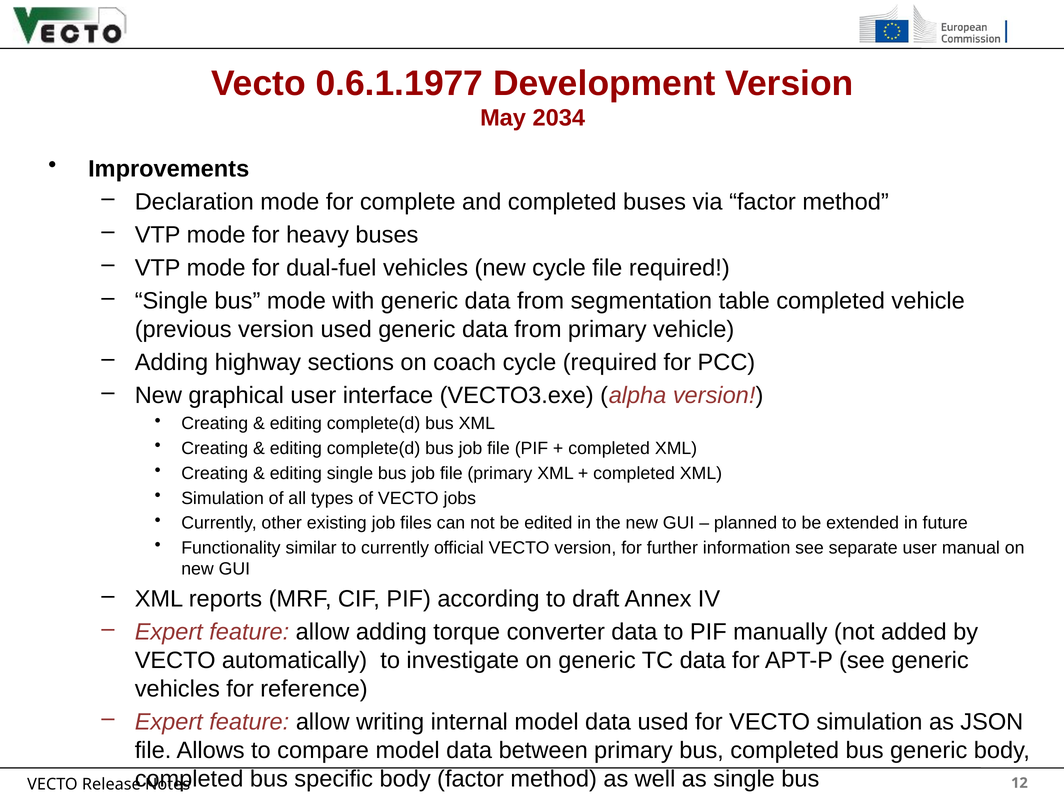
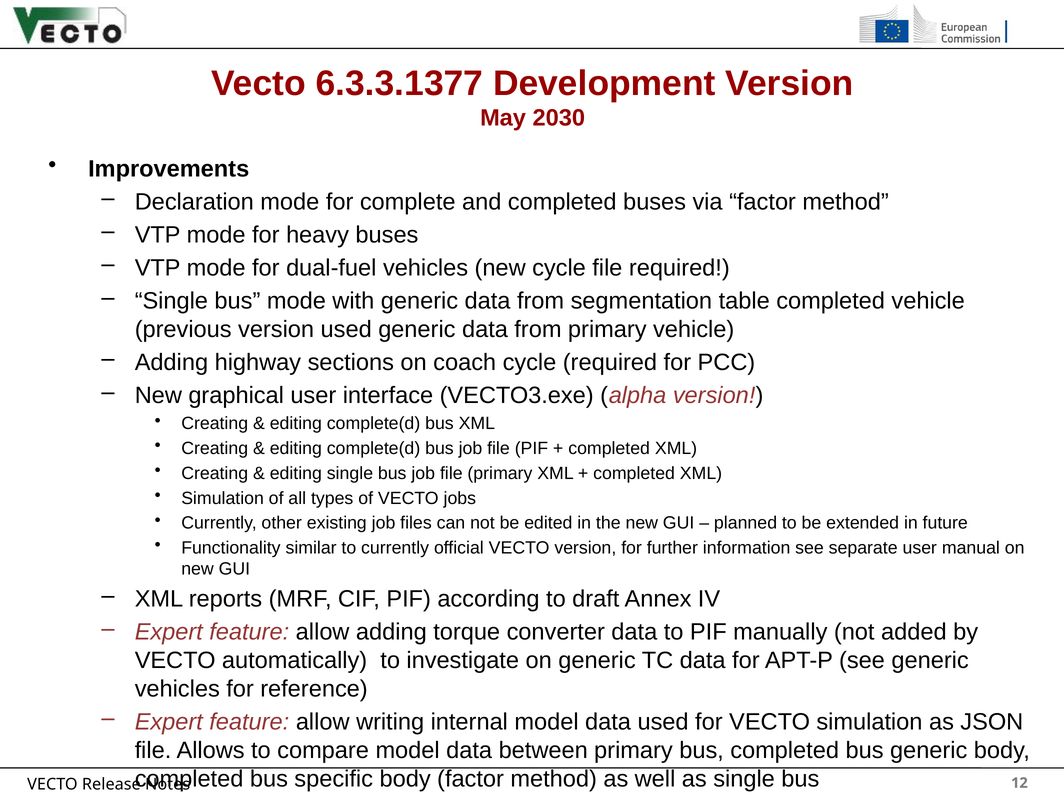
0.6.1.1977: 0.6.1.1977 -> 6.3.3.1377
2034: 2034 -> 2030
